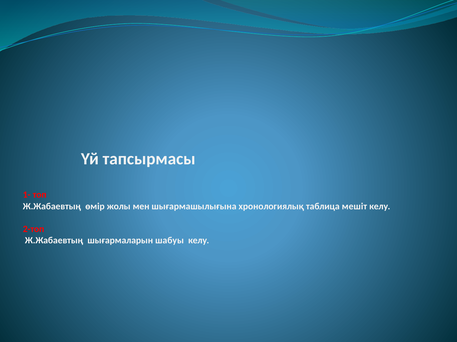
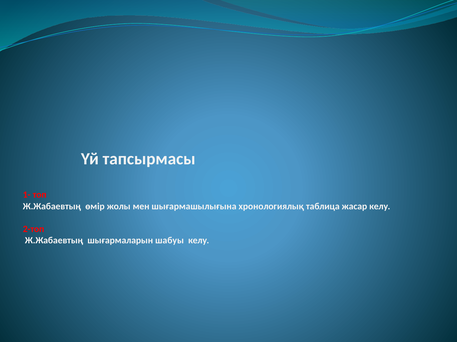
мешіт: мешіт -> жасар
